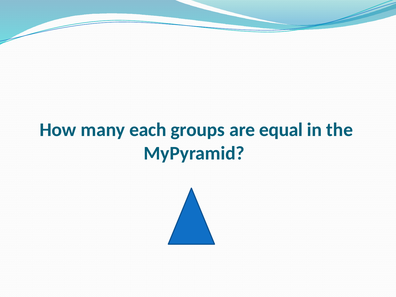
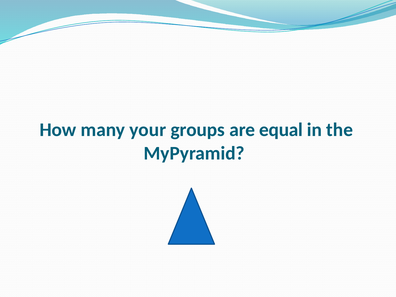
each: each -> your
